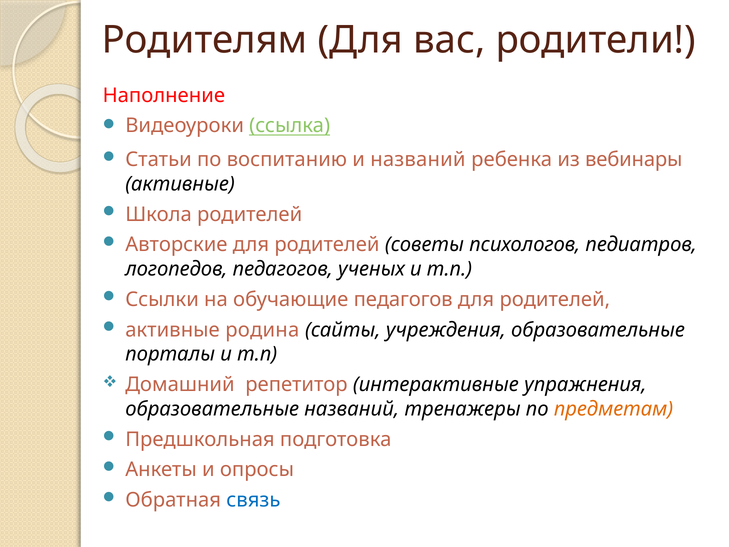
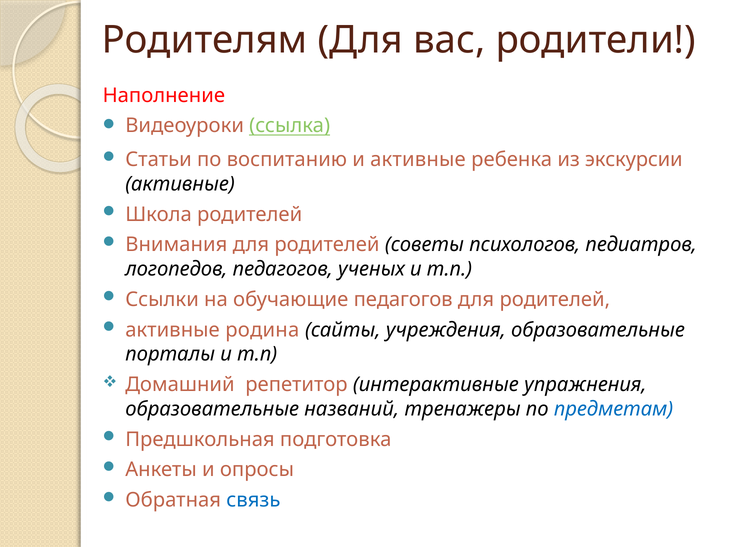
и названий: названий -> активные
вебинары: вебинары -> экскурсии
Авторские: Авторские -> Внимания
предметам colour: orange -> blue
